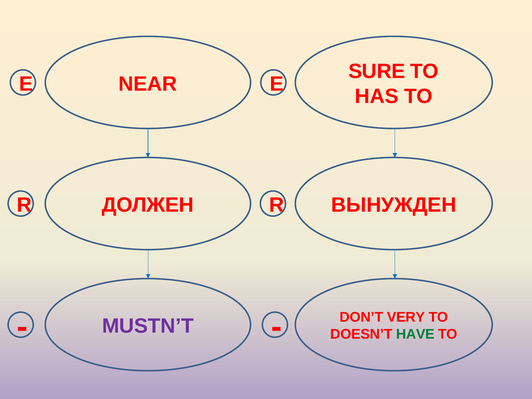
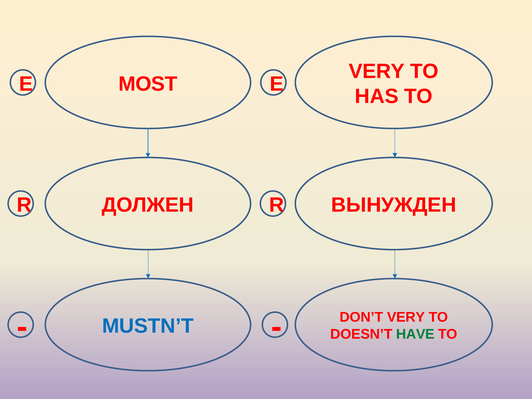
SURE at (377, 71): SURE -> VERY
NEAR: NEAR -> MOST
MUSTN’T colour: purple -> blue
